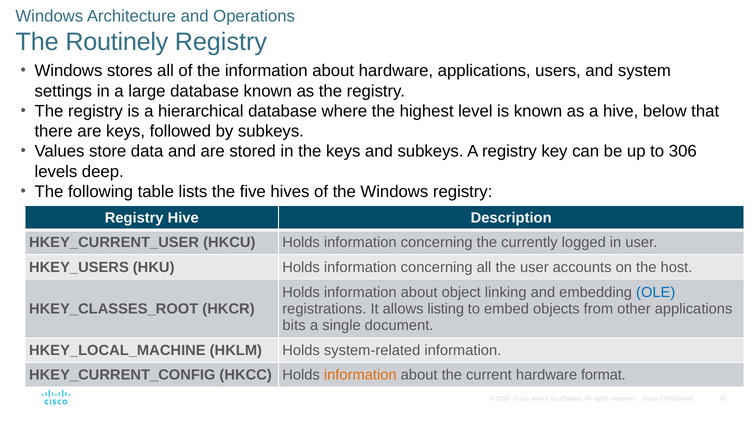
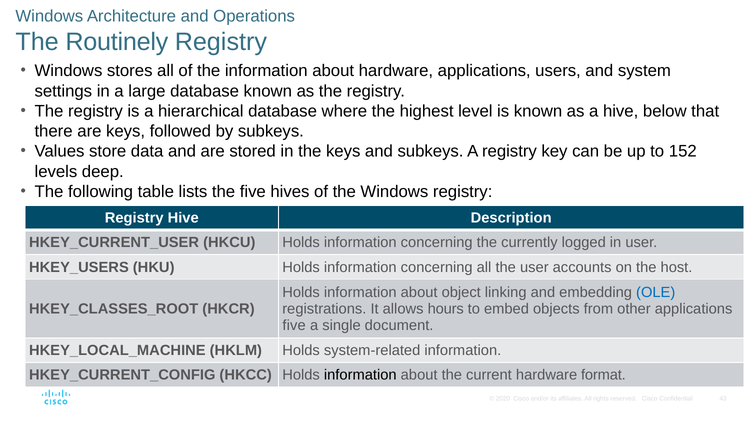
306: 306 -> 152
listing: listing -> hours
bits at (294, 325): bits -> five
information at (360, 375) colour: orange -> black
